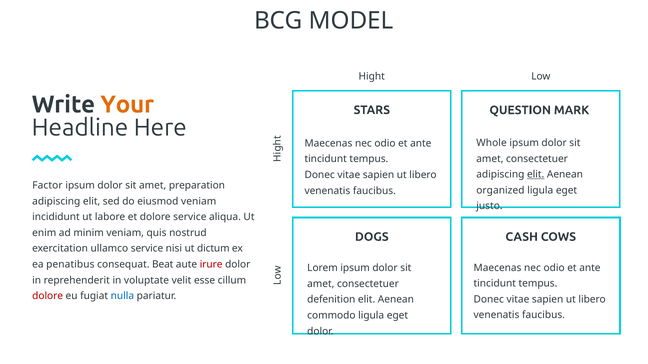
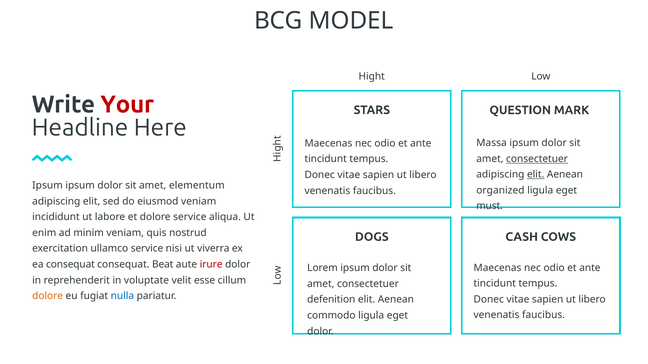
Your colour: orange -> red
Whole: Whole -> Massa
consectetuer at (537, 159) underline: none -> present
Factor at (47, 186): Factor -> Ipsum
preparation: preparation -> elementum
justo: justo -> must
dictum: dictum -> viverra
ea penatibus: penatibus -> consequat
dolore at (48, 296) colour: red -> orange
